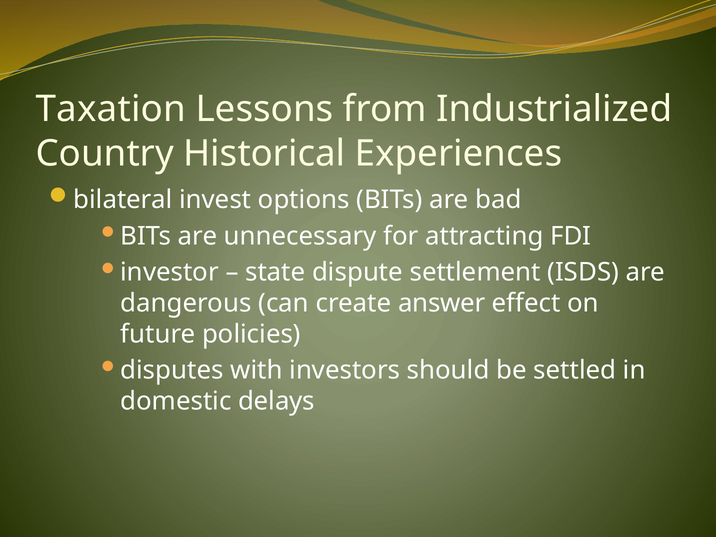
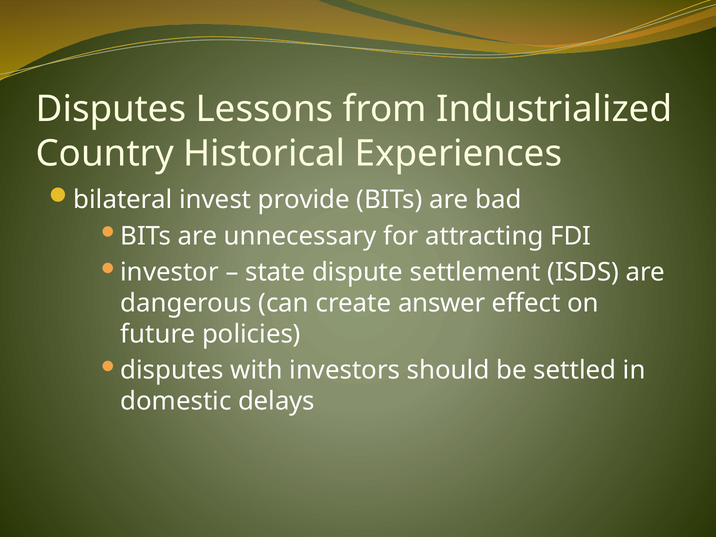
Taxation at (111, 109): Taxation -> Disputes
options: options -> provide
